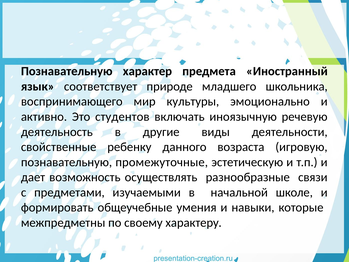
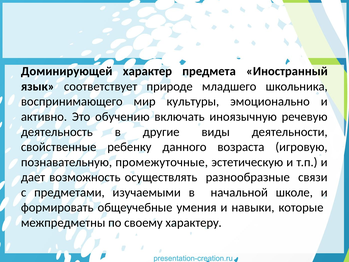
Познавательную at (67, 71): Познавательную -> Доминирующей
студентов: студентов -> обучению
